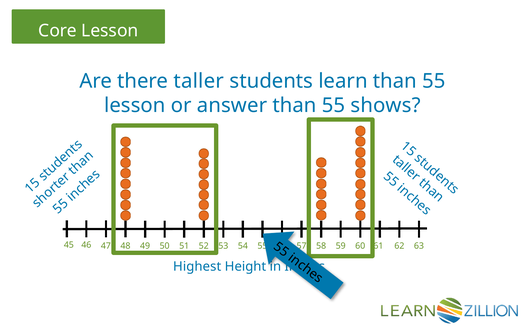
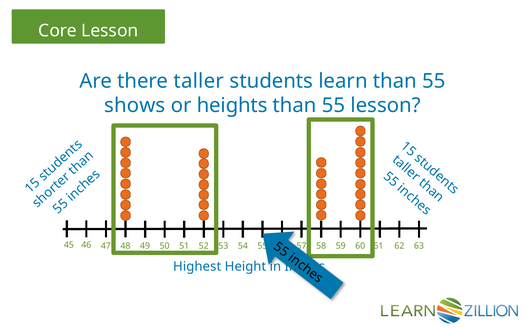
lesson at (135, 106): lesson -> shows
answer: answer -> heights
shows at (386, 106): shows -> lesson
